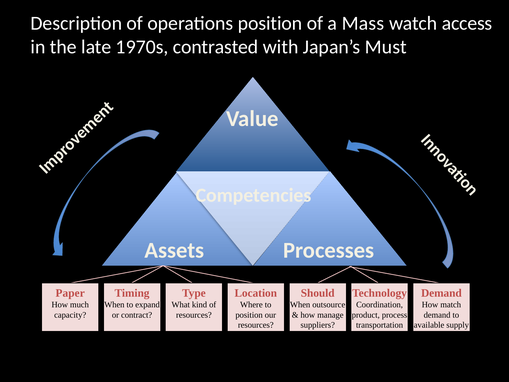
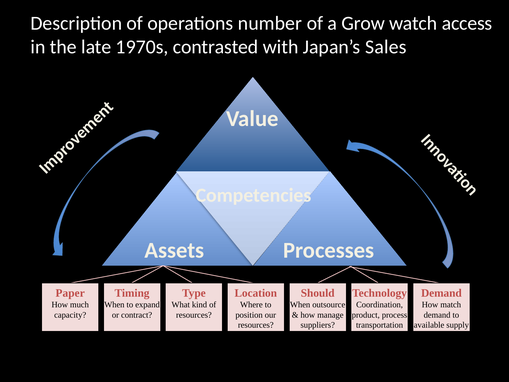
operations position: position -> number
Mass: Mass -> Grow
Must: Must -> Sales
